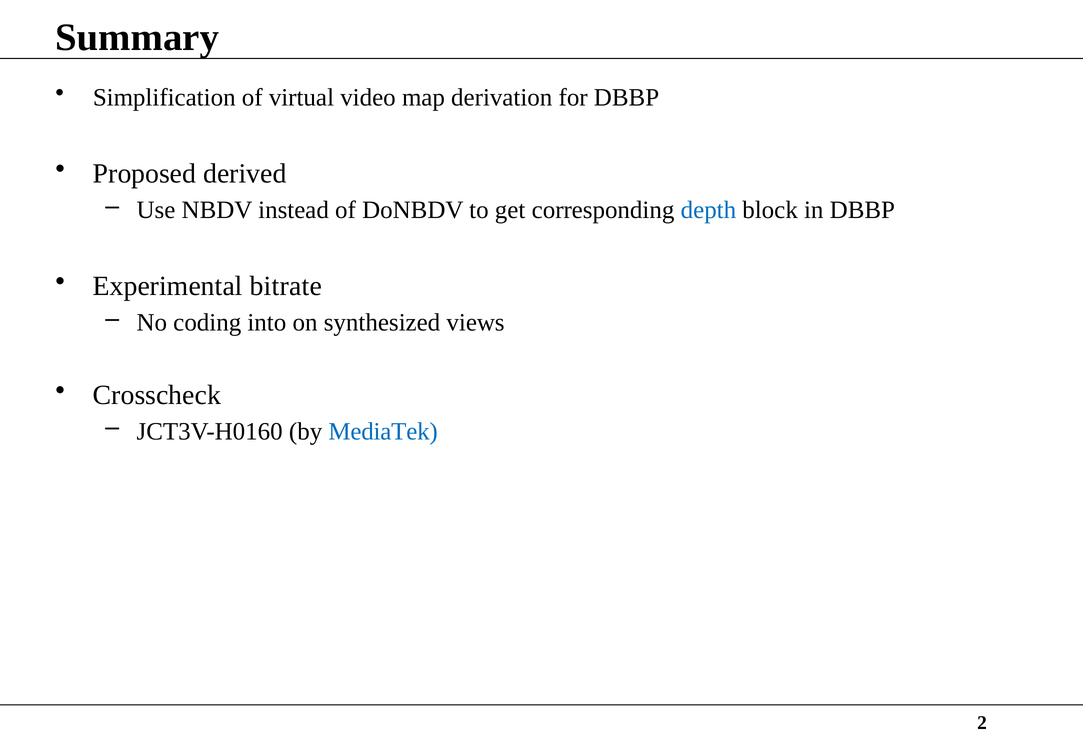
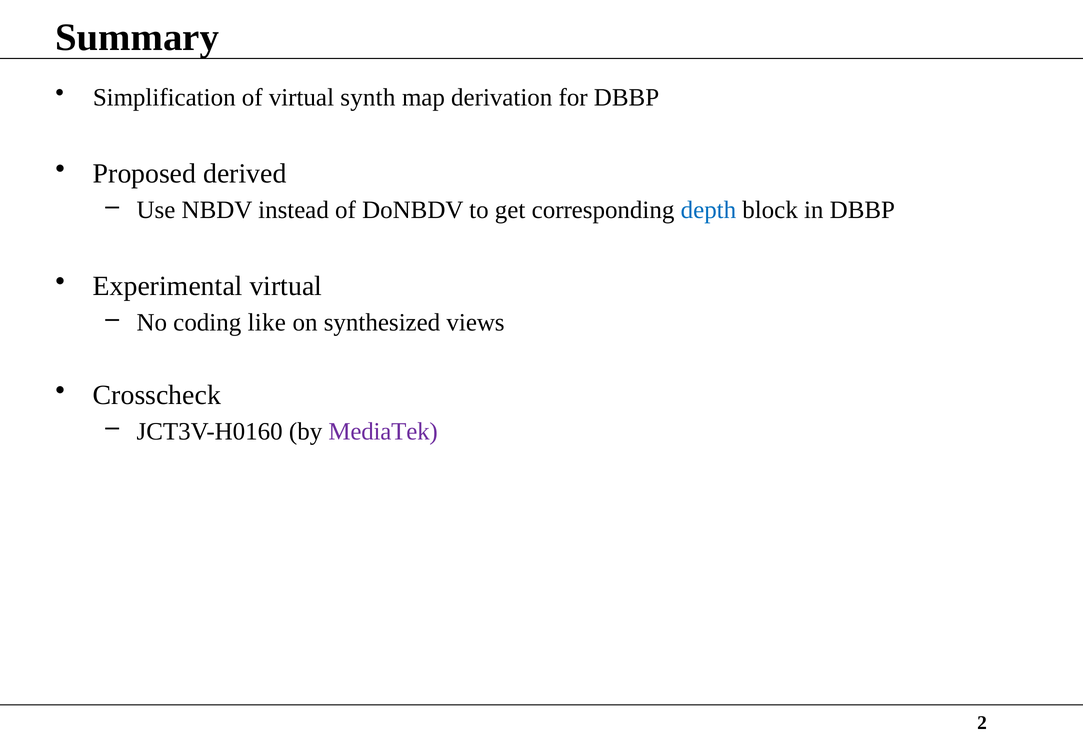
video: video -> synth
Experimental bitrate: bitrate -> virtual
into: into -> like
MediaTek colour: blue -> purple
